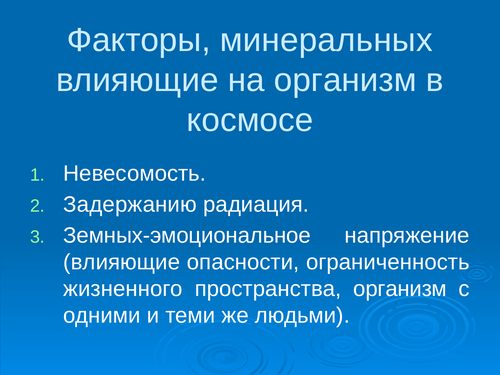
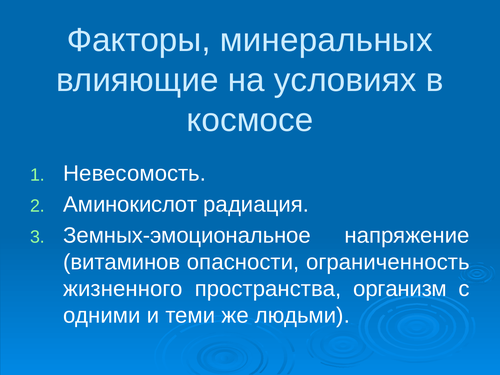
на организм: организм -> условиях
Задержанию: Задержанию -> Аминокислот
влияющие at (122, 262): влияющие -> витаминов
